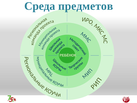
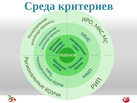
предметов: предметов -> критериев
